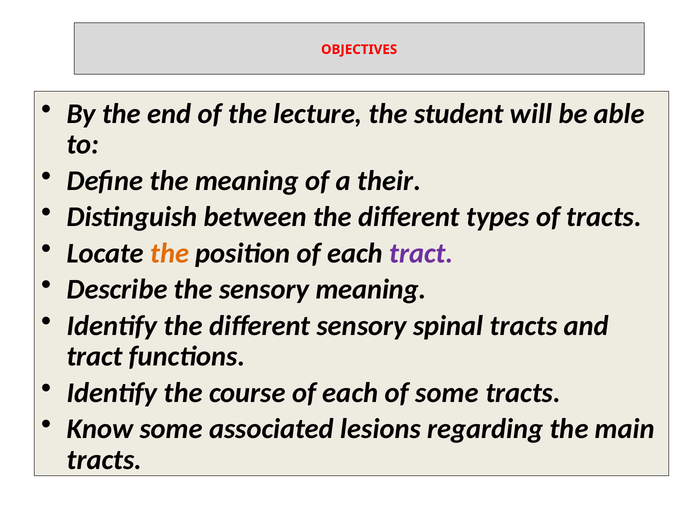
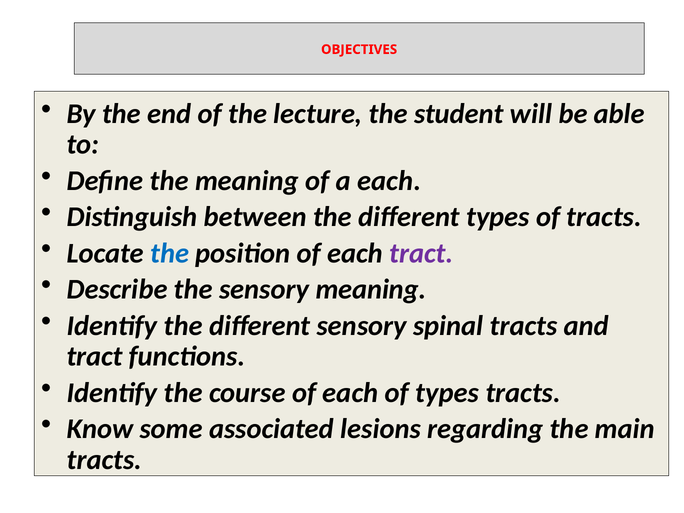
a their: their -> each
the at (170, 253) colour: orange -> blue
of some: some -> types
